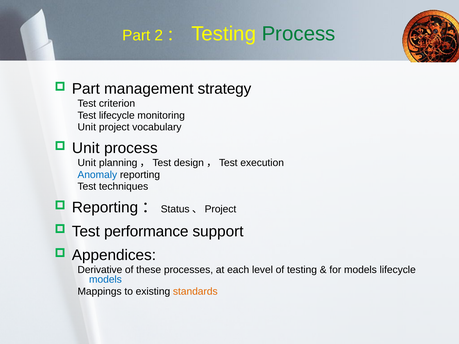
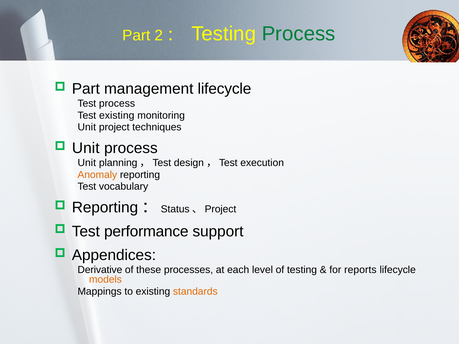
management strategy: strategy -> lifecycle
Test criterion: criterion -> process
Test lifecycle: lifecycle -> existing
vocabulary: vocabulary -> techniques
Anomaly colour: blue -> orange
techniques: techniques -> vocabulary
for models: models -> reports
models at (105, 280) colour: blue -> orange
